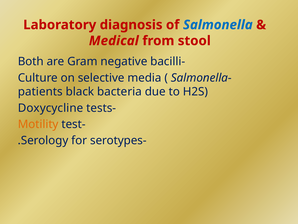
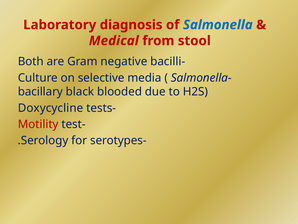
patients: patients -> bacillary
bacteria: bacteria -> blooded
Motility colour: orange -> red
